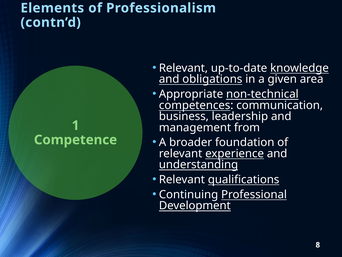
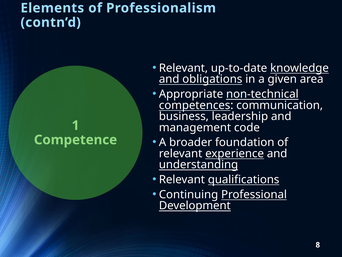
from: from -> code
